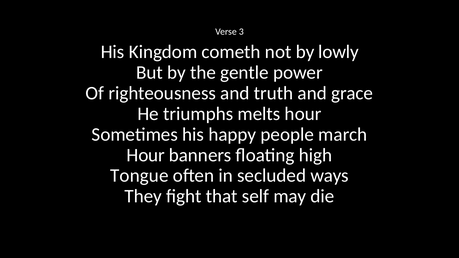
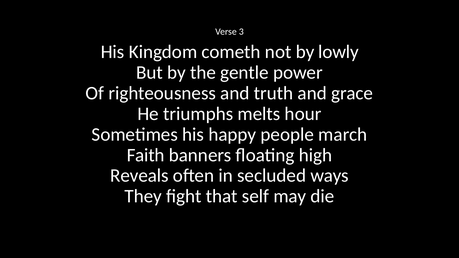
Hour at (146, 155): Hour -> Faith
Tongue: Tongue -> Reveals
